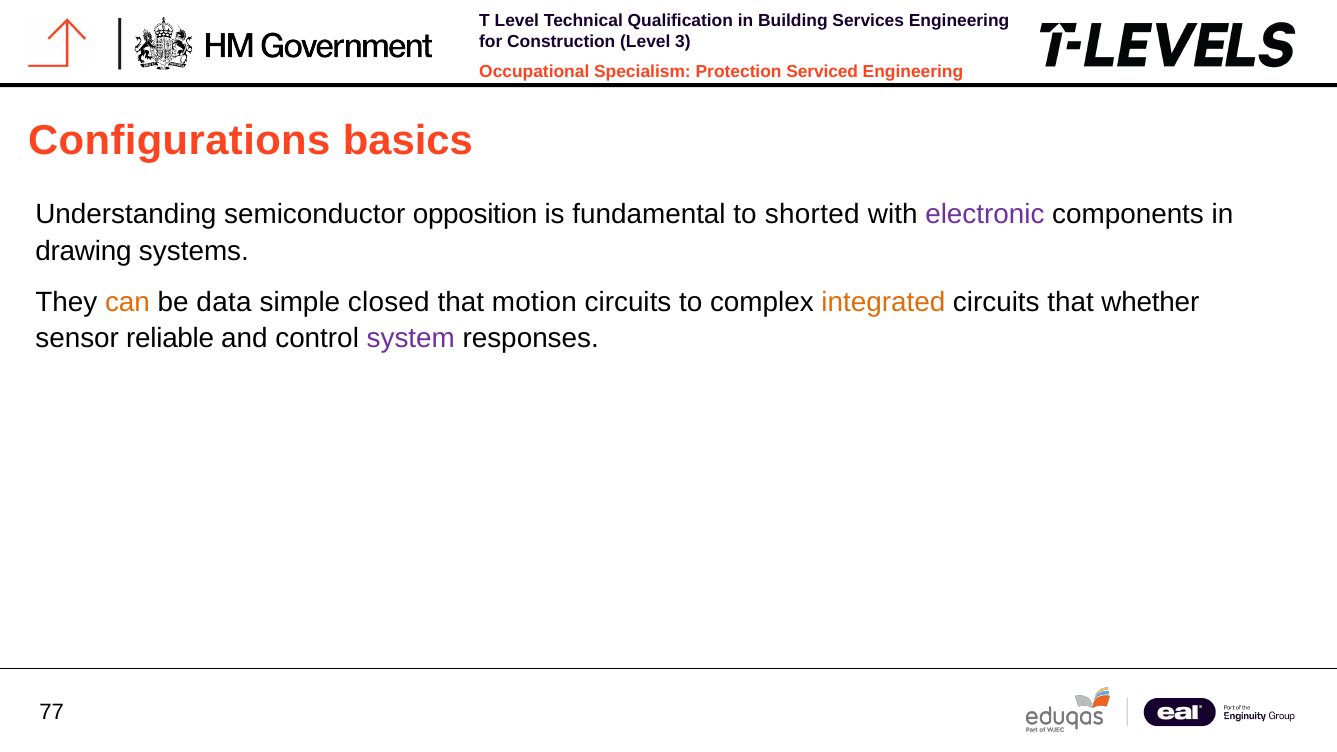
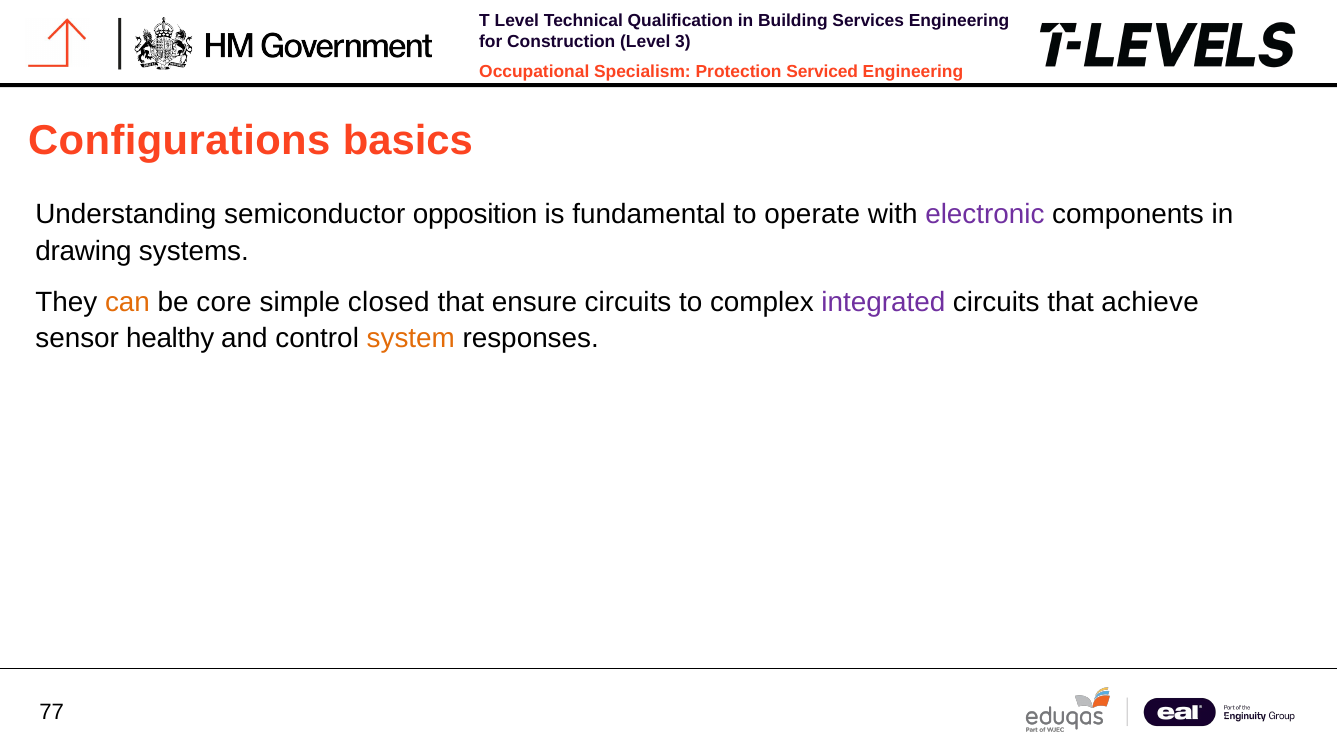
shorted: shorted -> operate
data: data -> core
motion: motion -> ensure
integrated colour: orange -> purple
whether: whether -> achieve
reliable: reliable -> healthy
system colour: purple -> orange
